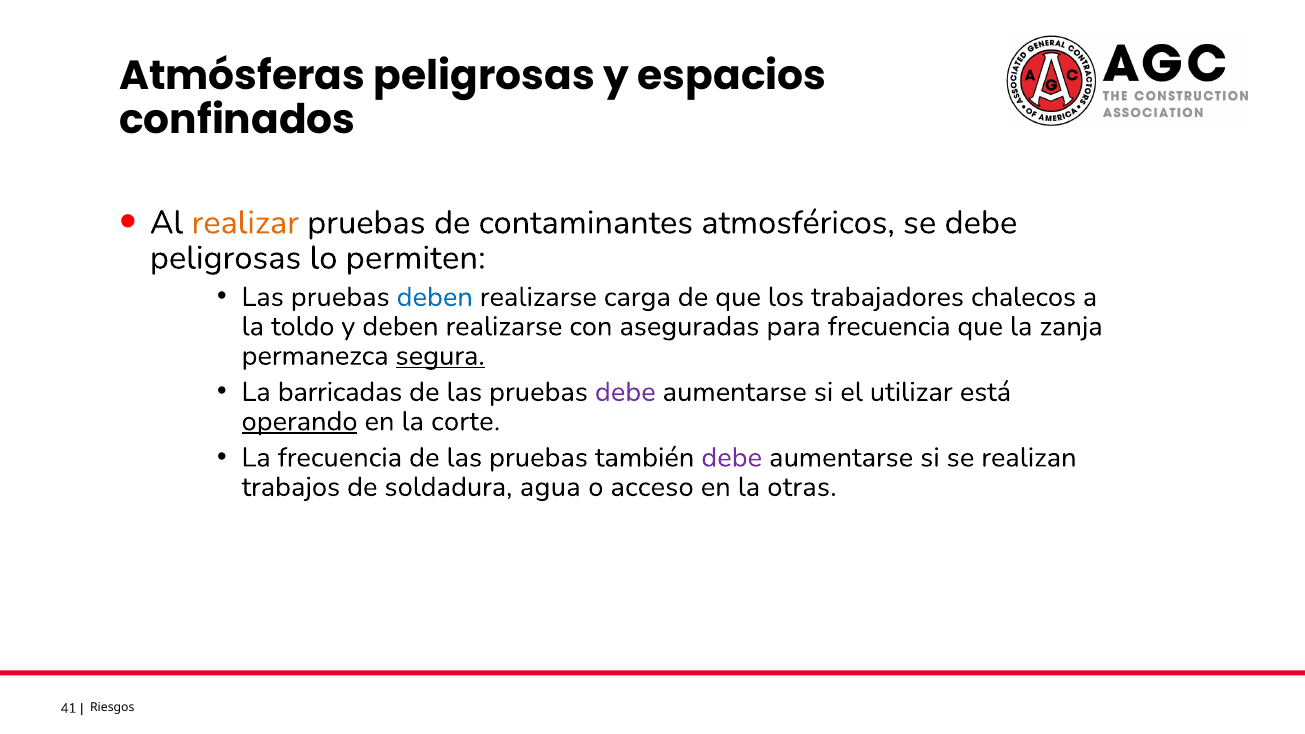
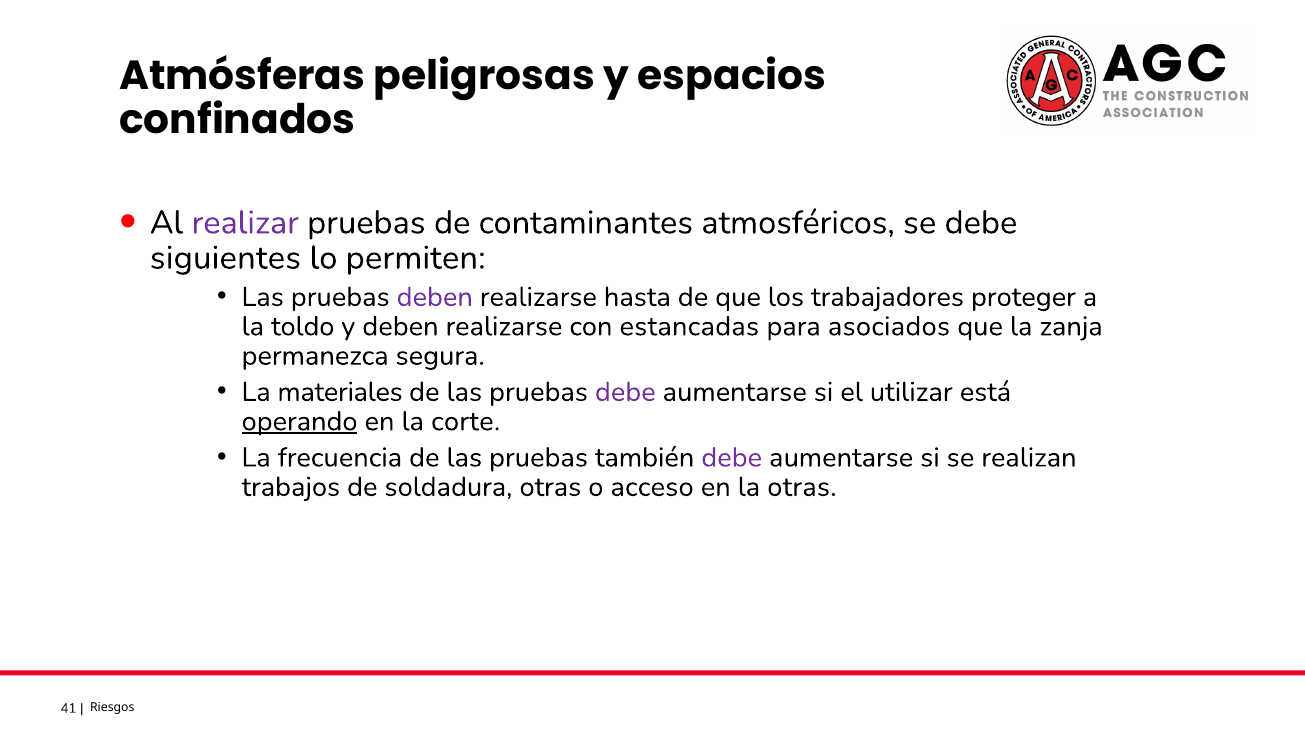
realizar colour: orange -> purple
peligrosas at (226, 258): peligrosas -> siguientes
deben at (435, 297) colour: blue -> purple
carga: carga -> hasta
chalecos: chalecos -> proteger
aseguradas: aseguradas -> estancadas
para frecuencia: frecuencia -> asociados
segura underline: present -> none
barricadas: barricadas -> materiales
soldadura agua: agua -> otras
